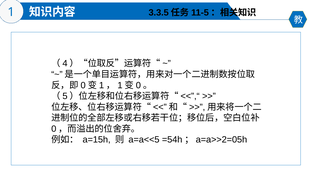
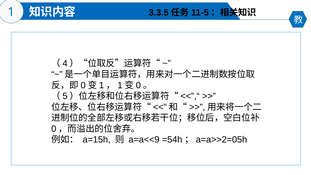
a=a<<5: a=a<<5 -> a=a<<9
